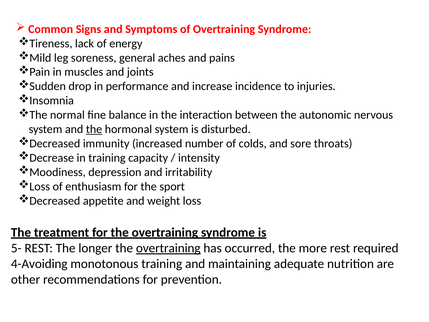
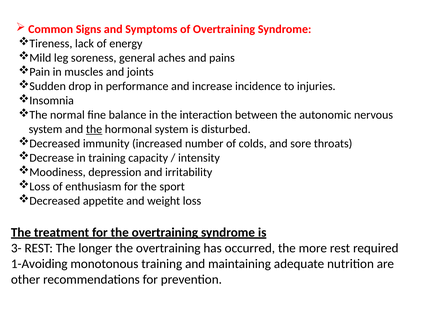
5-: 5- -> 3-
overtraining at (168, 248) underline: present -> none
4-Avoiding: 4-Avoiding -> 1-Avoiding
